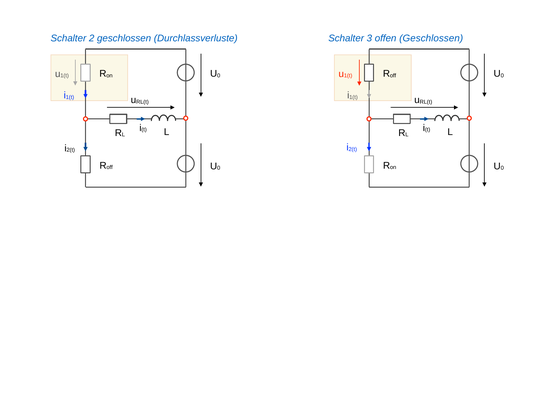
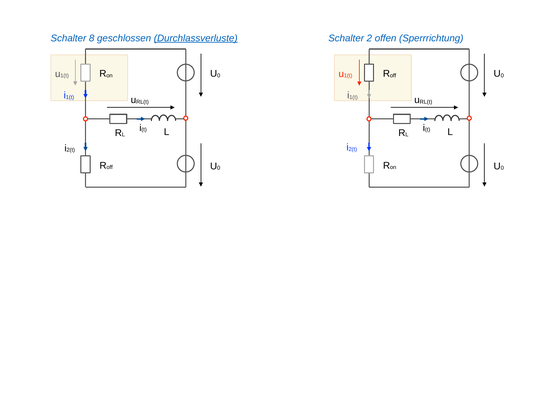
2: 2 -> 8
Durchlassverluste underline: none -> present
3: 3 -> 2
offen Geschlossen: Geschlossen -> Sperrrichtung
